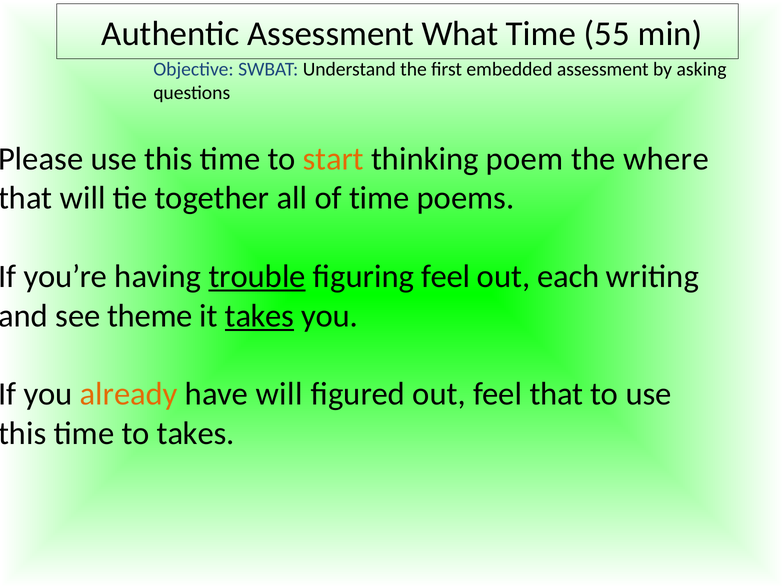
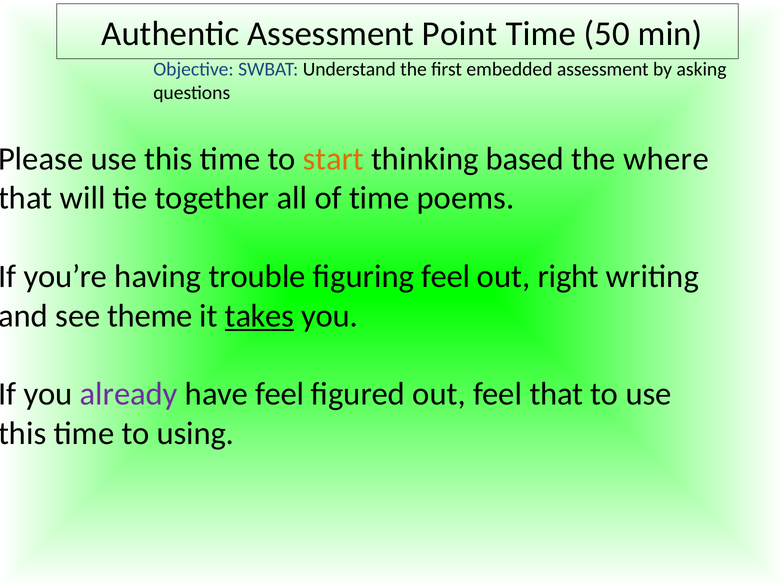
What: What -> Point
55: 55 -> 50
poem: poem -> based
trouble underline: present -> none
each: each -> right
already colour: orange -> purple
have will: will -> feel
to takes: takes -> using
